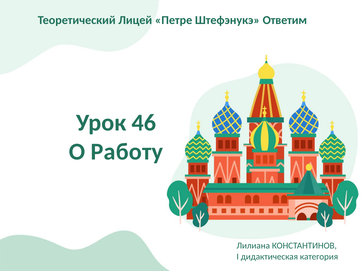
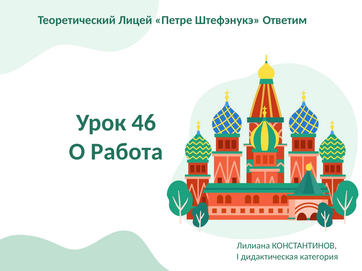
Работу: Работу -> Работа
